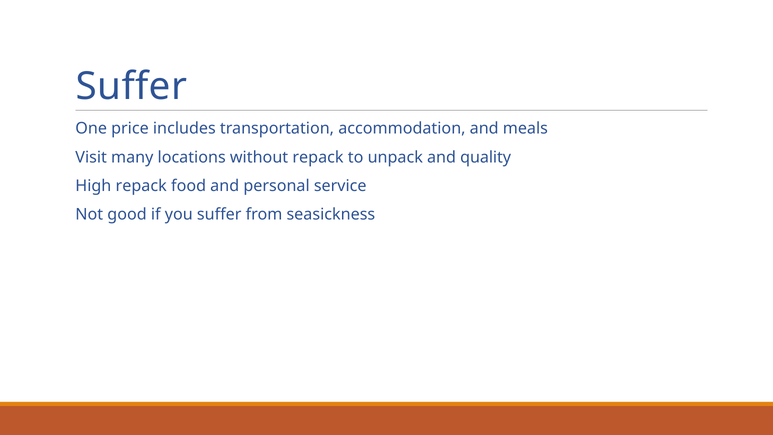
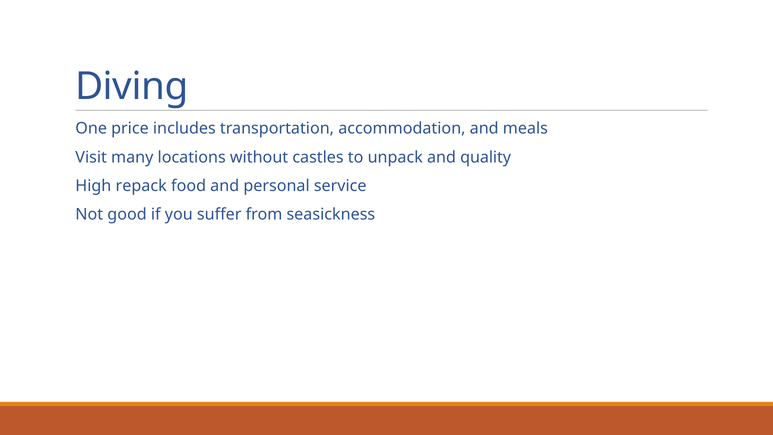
Suffer at (131, 87): Suffer -> Diving
without repack: repack -> castles
